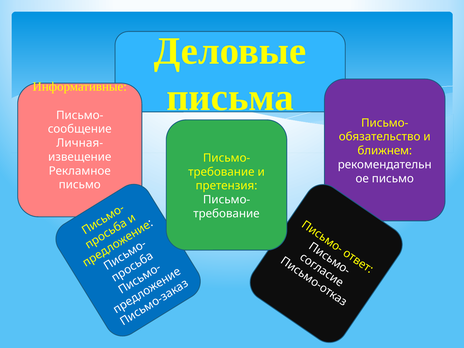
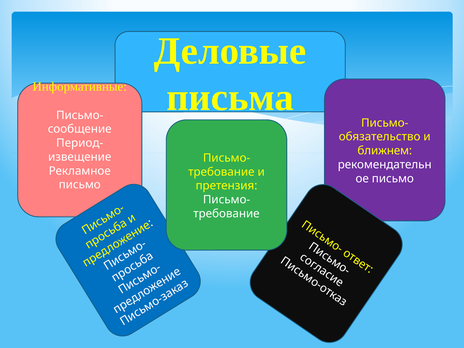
Личная-: Личная- -> Период-
